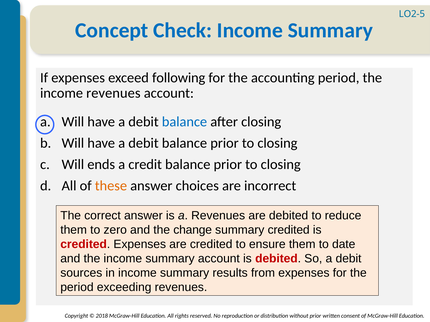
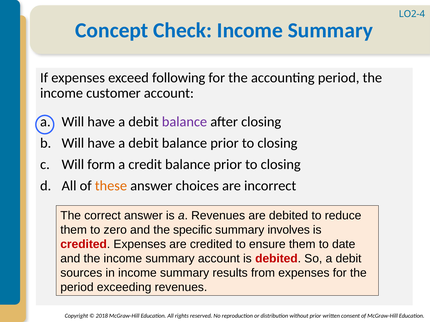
LO2-5: LO2-5 -> LO2-4
income revenues: revenues -> customer
balance at (185, 122) colour: blue -> purple
ends: ends -> form
change: change -> specific
summary credited: credited -> involves
